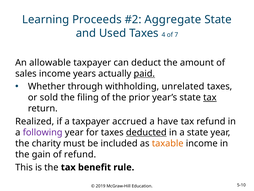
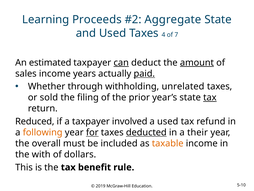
allowable: allowable -> estimated
can underline: none -> present
amount underline: none -> present
Realized: Realized -> Reduced
accrued: accrued -> involved
a have: have -> used
following colour: purple -> orange
for underline: none -> present
a state: state -> their
charity: charity -> overall
gain: gain -> with
of refund: refund -> dollars
